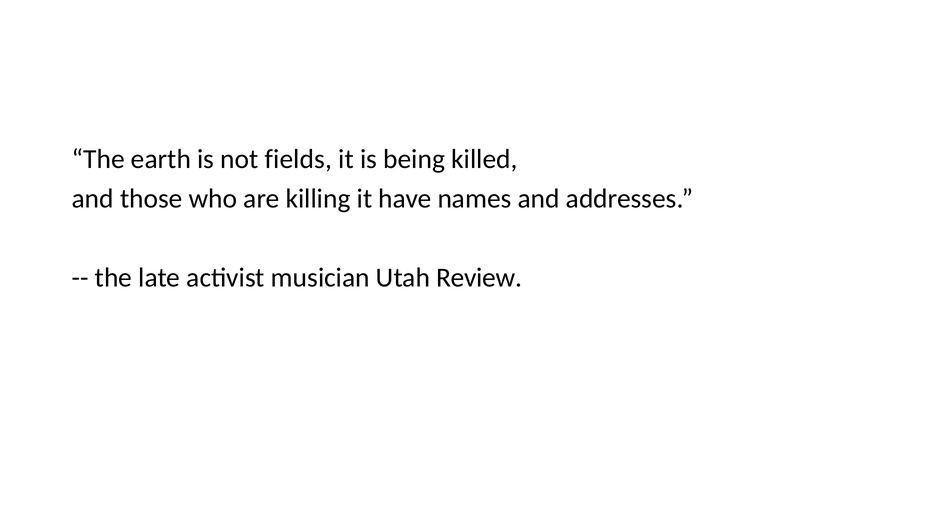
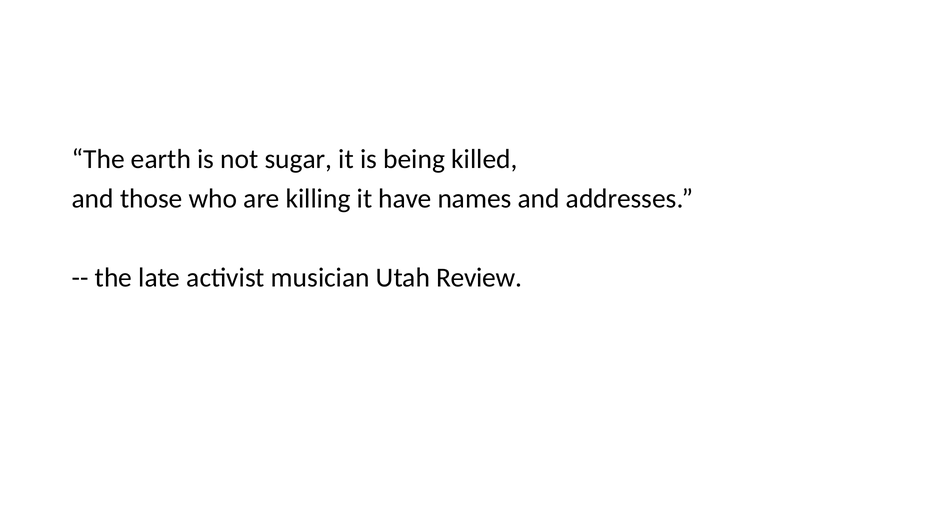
fields: fields -> sugar
